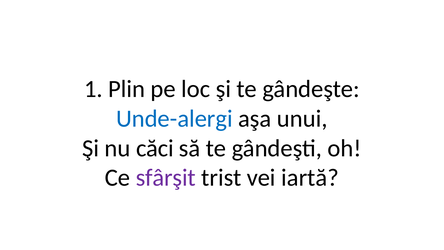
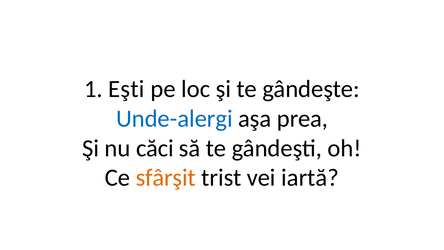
Plin: Plin -> Eşti
unui: unui -> prea
sfârşit colour: purple -> orange
